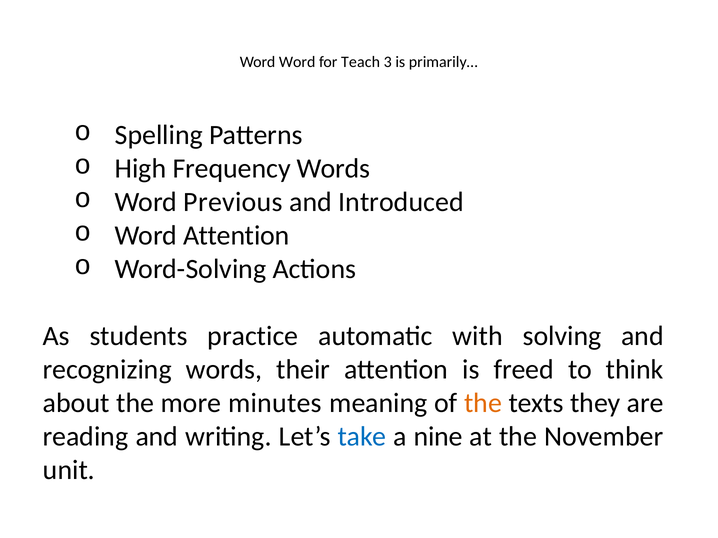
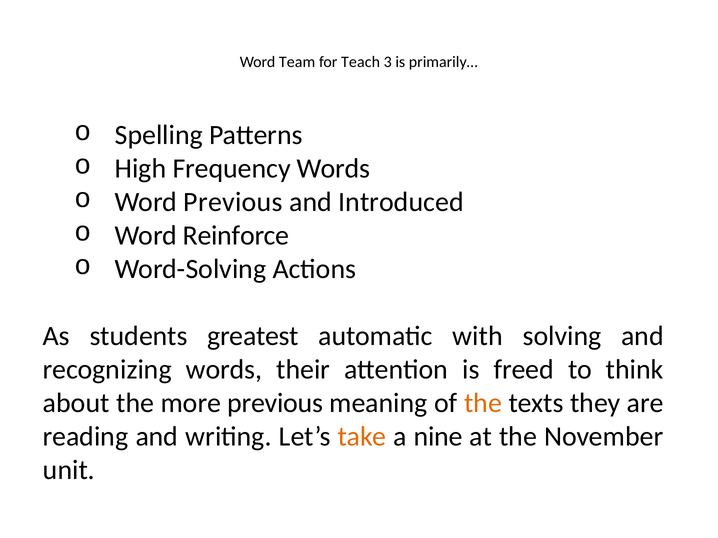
Word Word: Word -> Team
Word Attention: Attention -> Reinforce
practice: practice -> greatest
more minutes: minutes -> previous
take colour: blue -> orange
